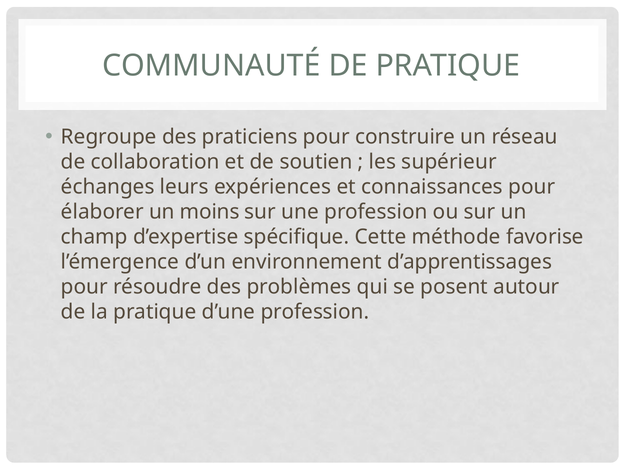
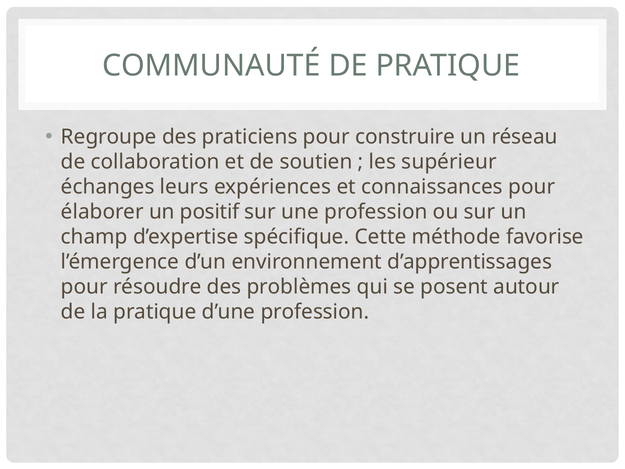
moins: moins -> positif
